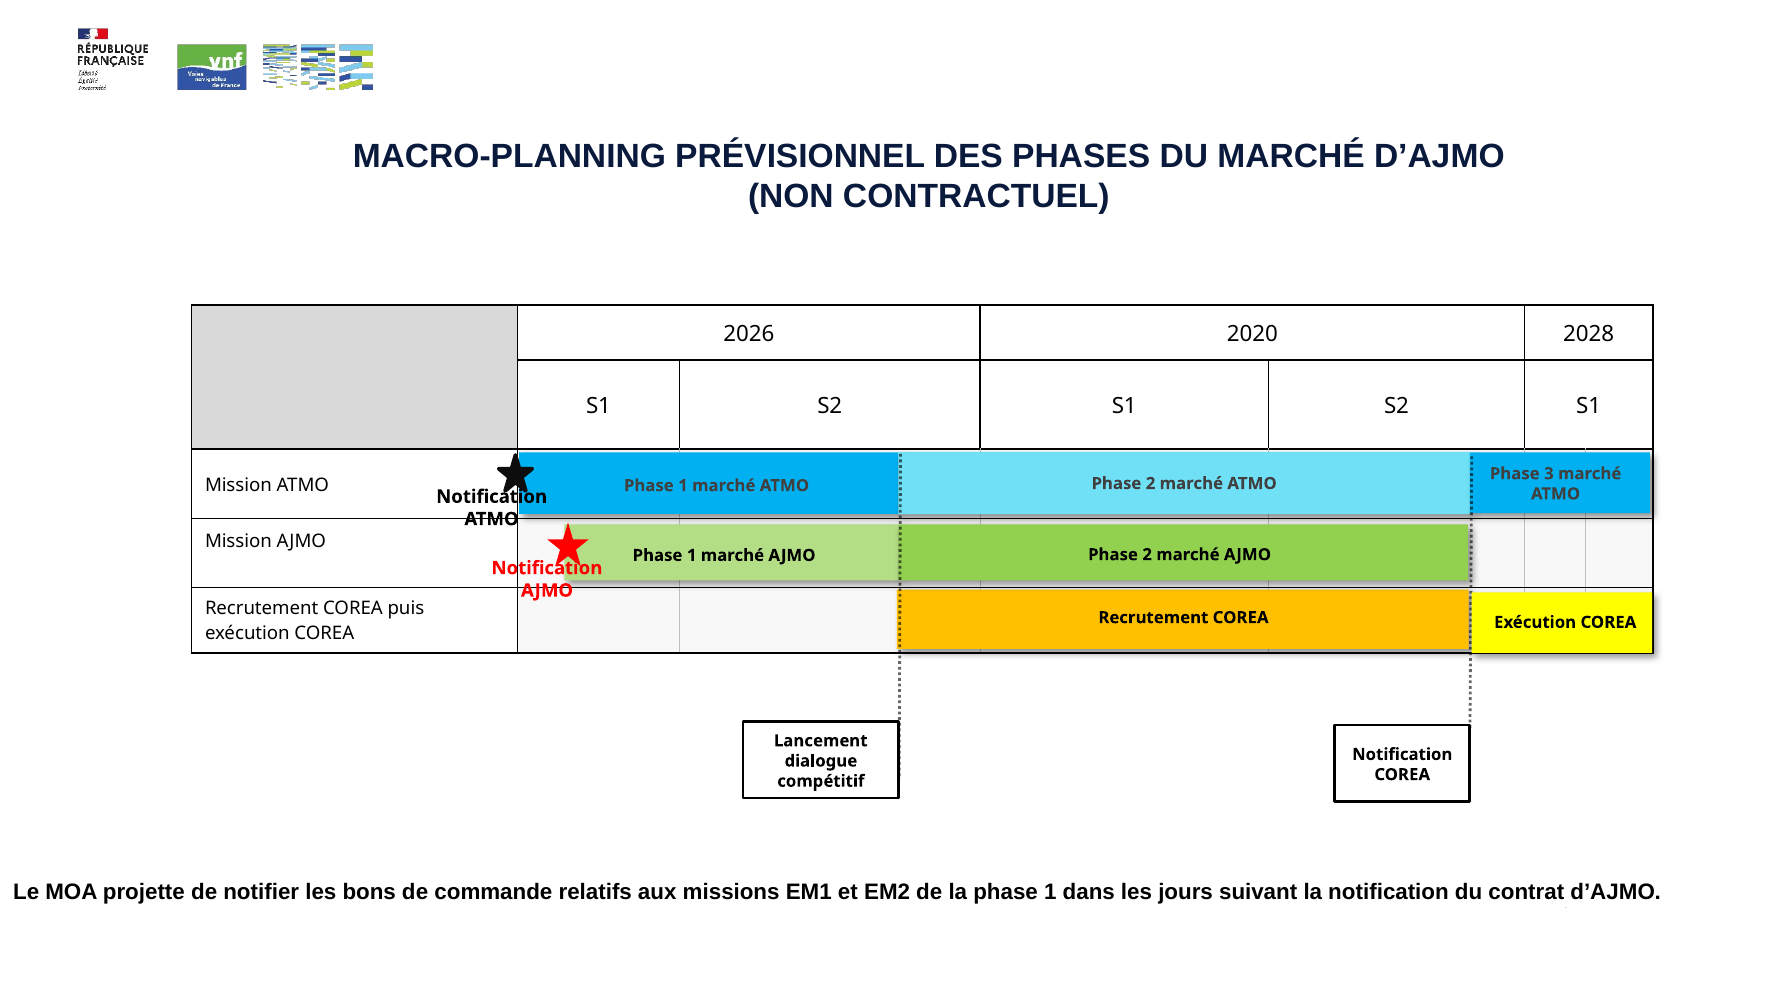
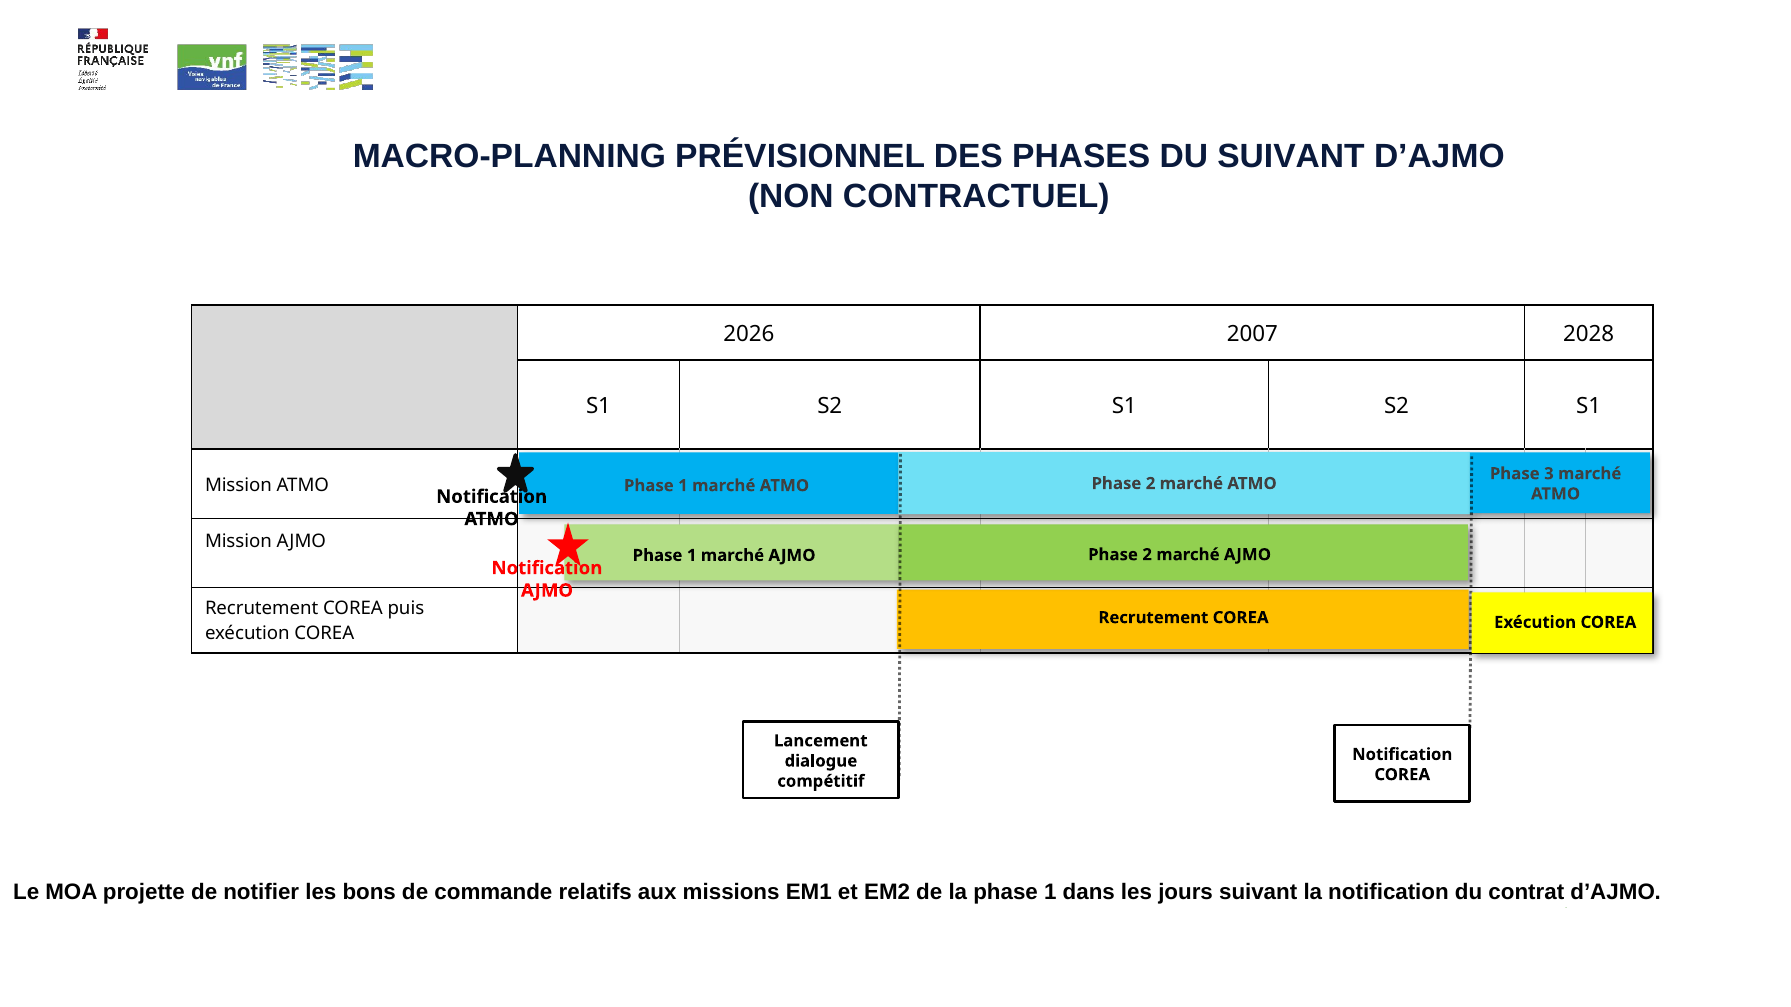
DU MARCHÉ: MARCHÉ -> SUIVANT
2020: 2020 -> 2007
